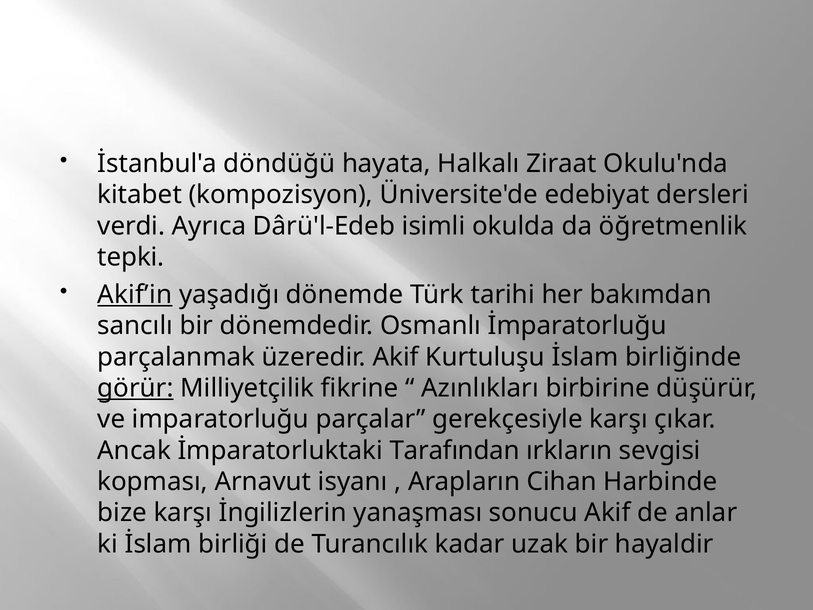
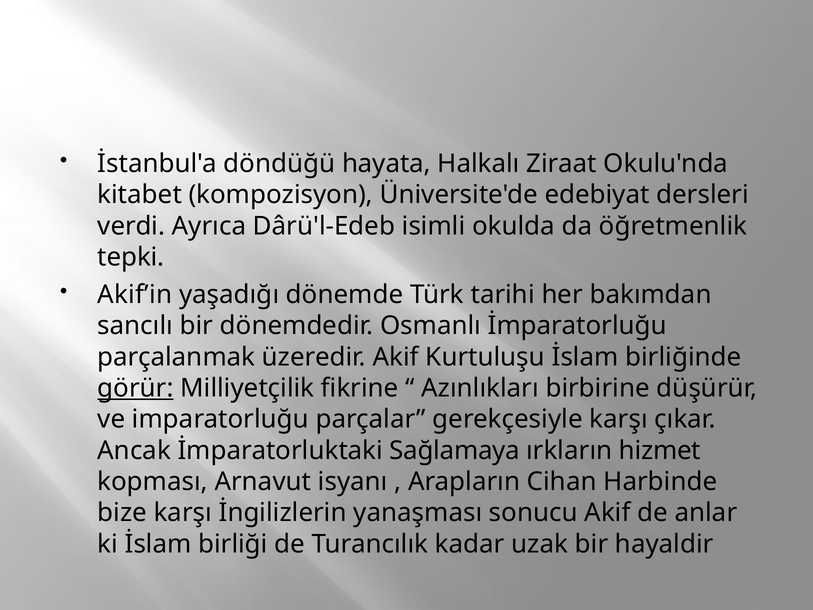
Akif’in underline: present -> none
Tarafından: Tarafından -> Sağlamaya
sevgisi: sevgisi -> hizmet
